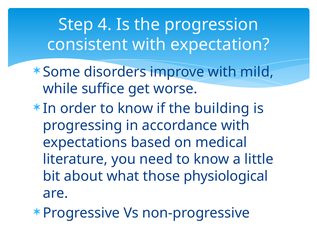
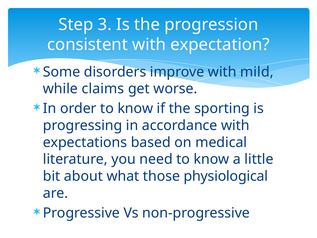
4: 4 -> 3
suffice: suffice -> claims
building: building -> sporting
